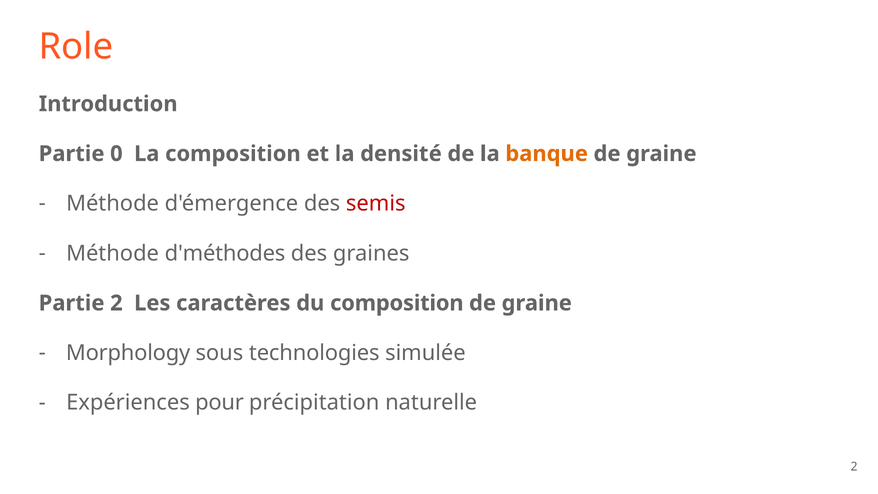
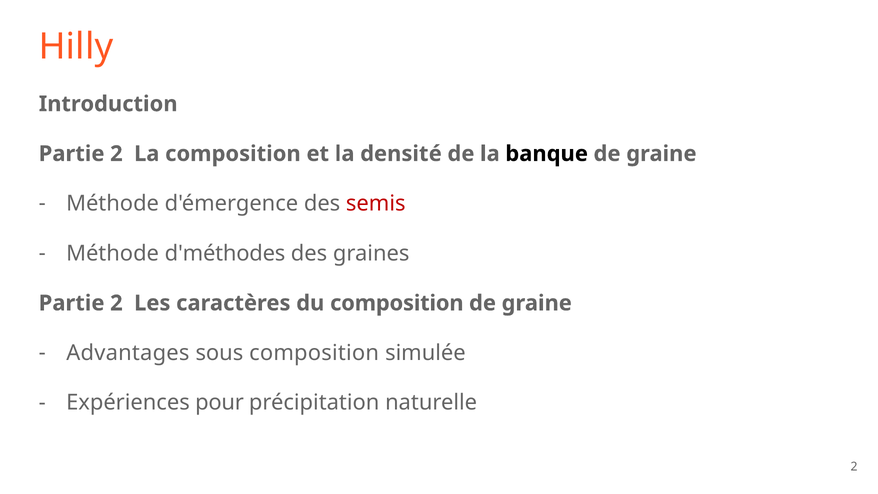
Role: Role -> Hilly
0 at (116, 154): 0 -> 2
banque colour: orange -> black
Morphology: Morphology -> Advantages
sous technologies: technologies -> composition
